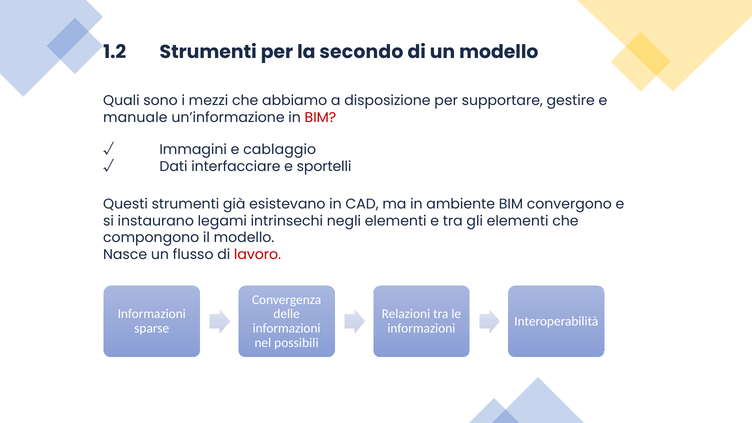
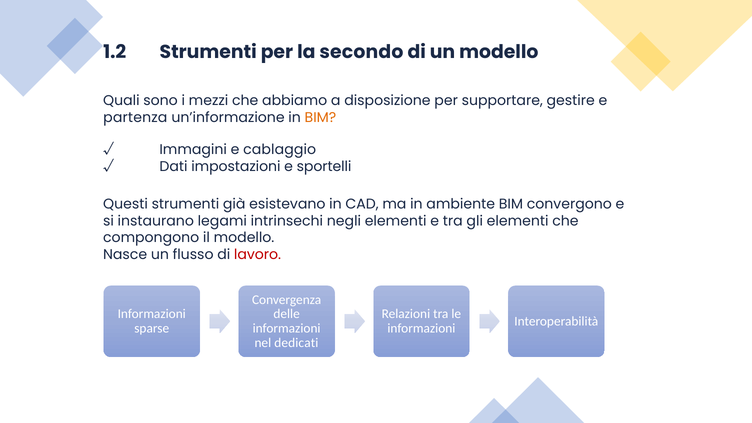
manuale: manuale -> partenza
BIM at (320, 117) colour: red -> orange
interfacciare: interfacciare -> impostazioni
possibili: possibili -> dedicati
